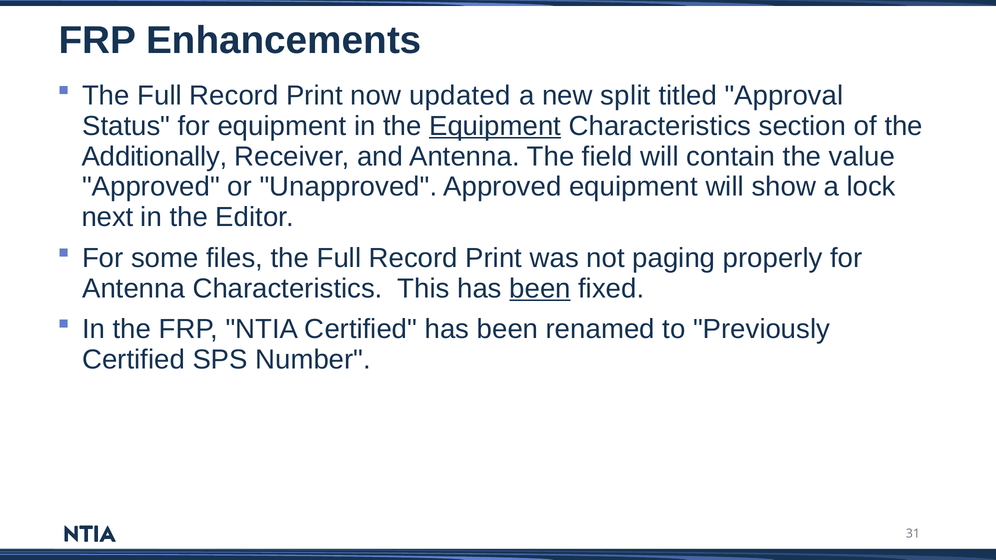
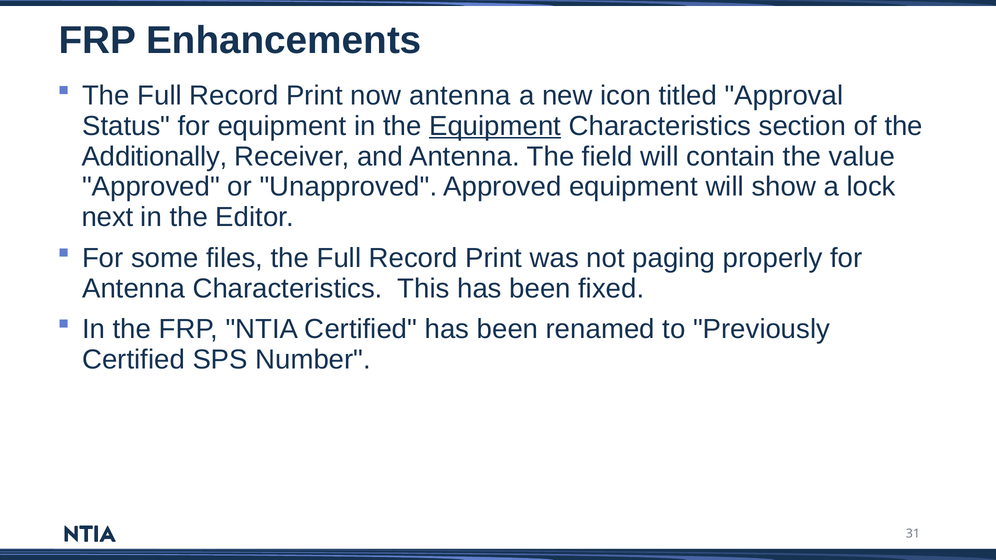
now updated: updated -> antenna
split: split -> icon
been at (540, 289) underline: present -> none
